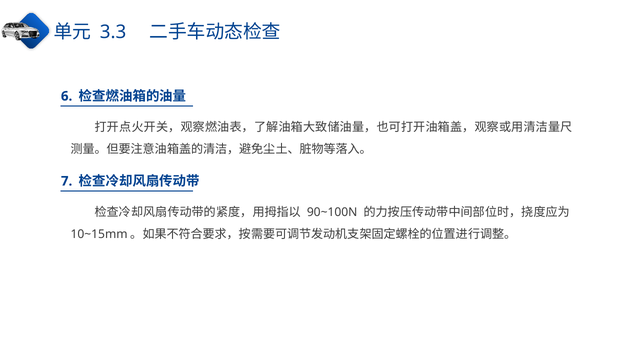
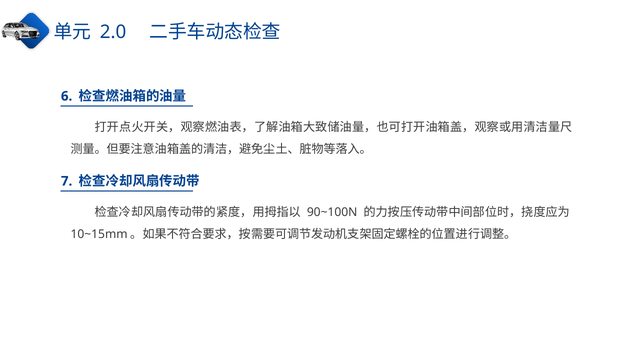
3.3: 3.3 -> 2.0
